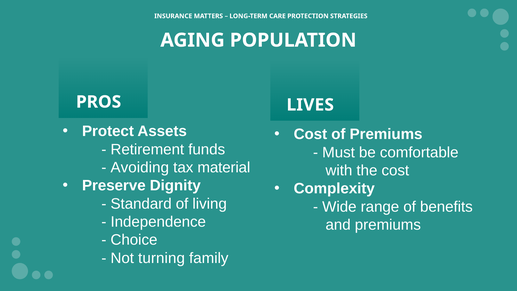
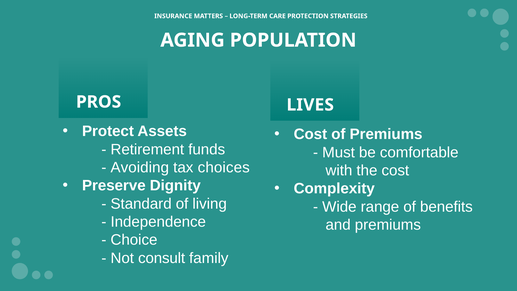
material: material -> choices
turning: turning -> consult
